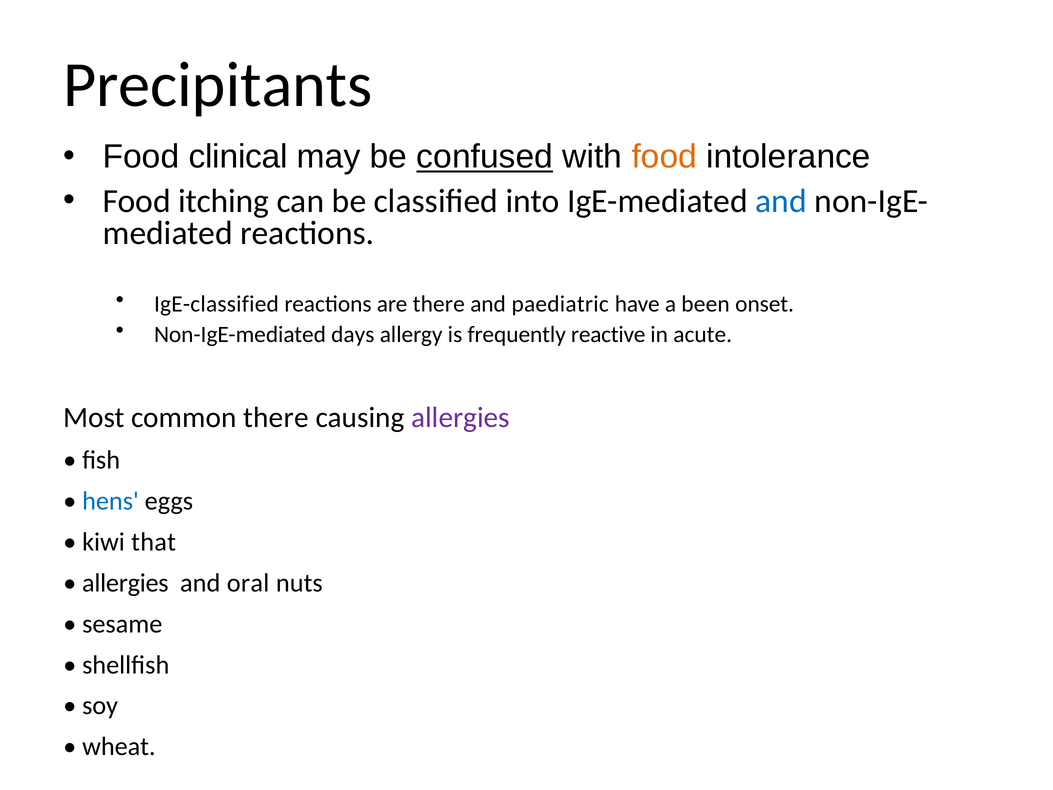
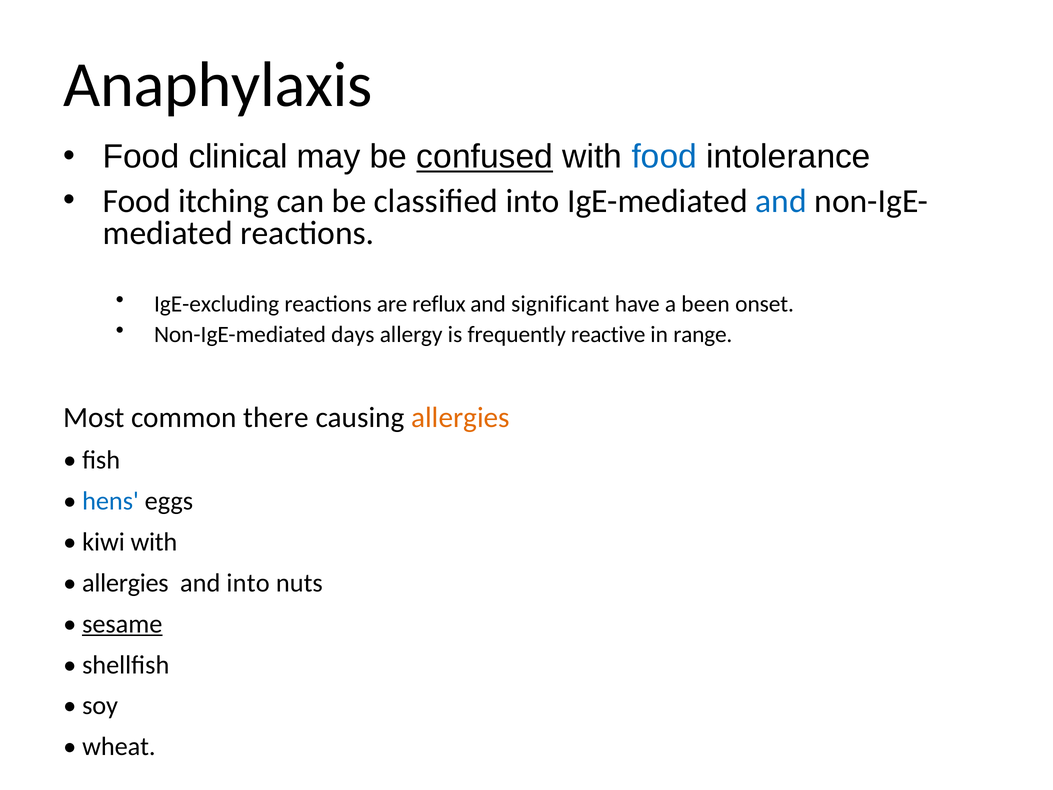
Precipitants: Precipitants -> Anaphylaxis
food at (664, 157) colour: orange -> blue
IgE-classified: IgE-classified -> IgE-excluding
are there: there -> reflux
paediatric: paediatric -> significant
acute: acute -> range
allergies at (460, 417) colour: purple -> orange
kiwi that: that -> with
and oral: oral -> into
sesame underline: none -> present
